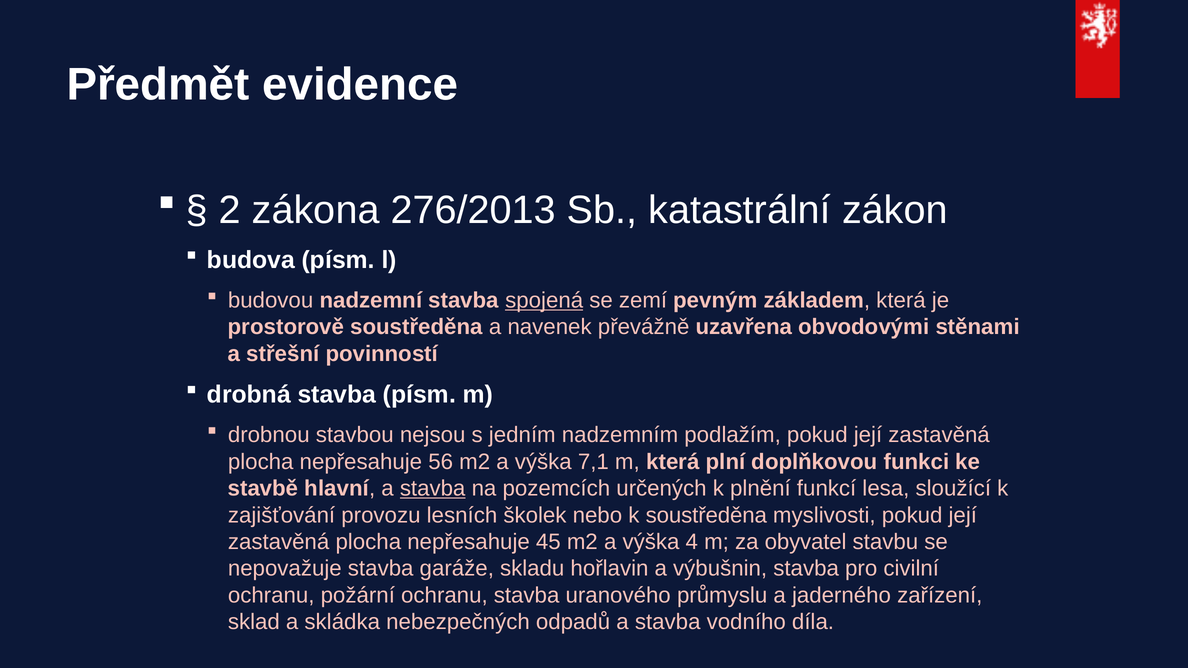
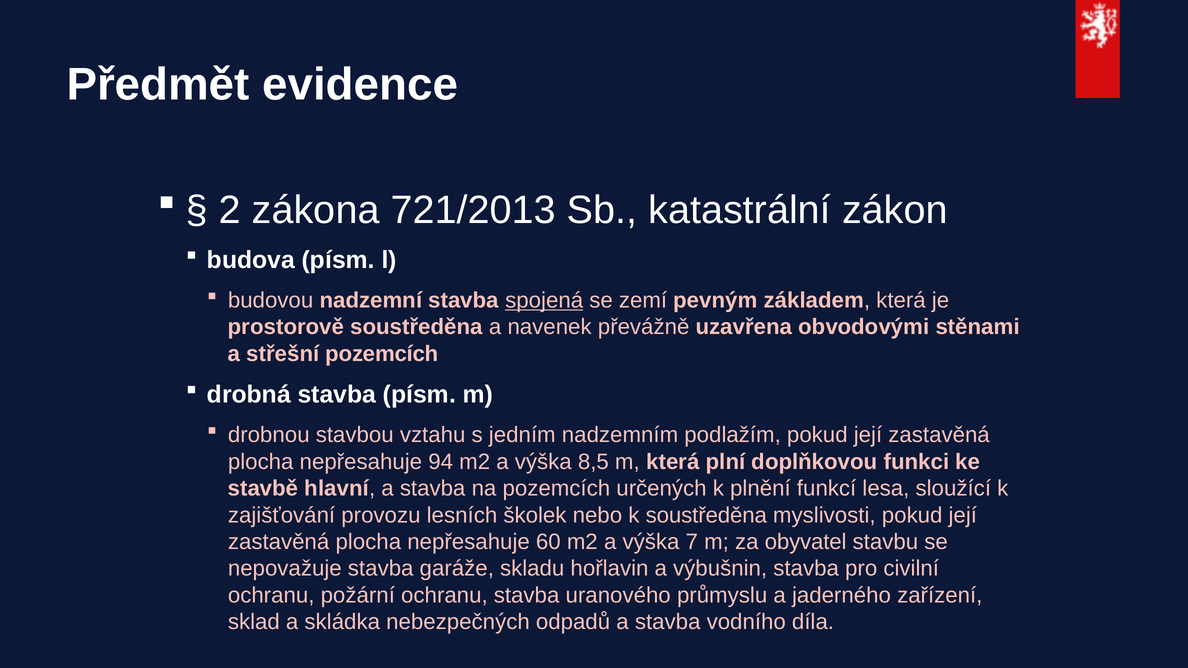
276/2013: 276/2013 -> 721/2013
střešní povinností: povinností -> pozemcích
nejsou: nejsou -> vztahu
56: 56 -> 94
7,1: 7,1 -> 8,5
stavba at (433, 489) underline: present -> none
45: 45 -> 60
4: 4 -> 7
